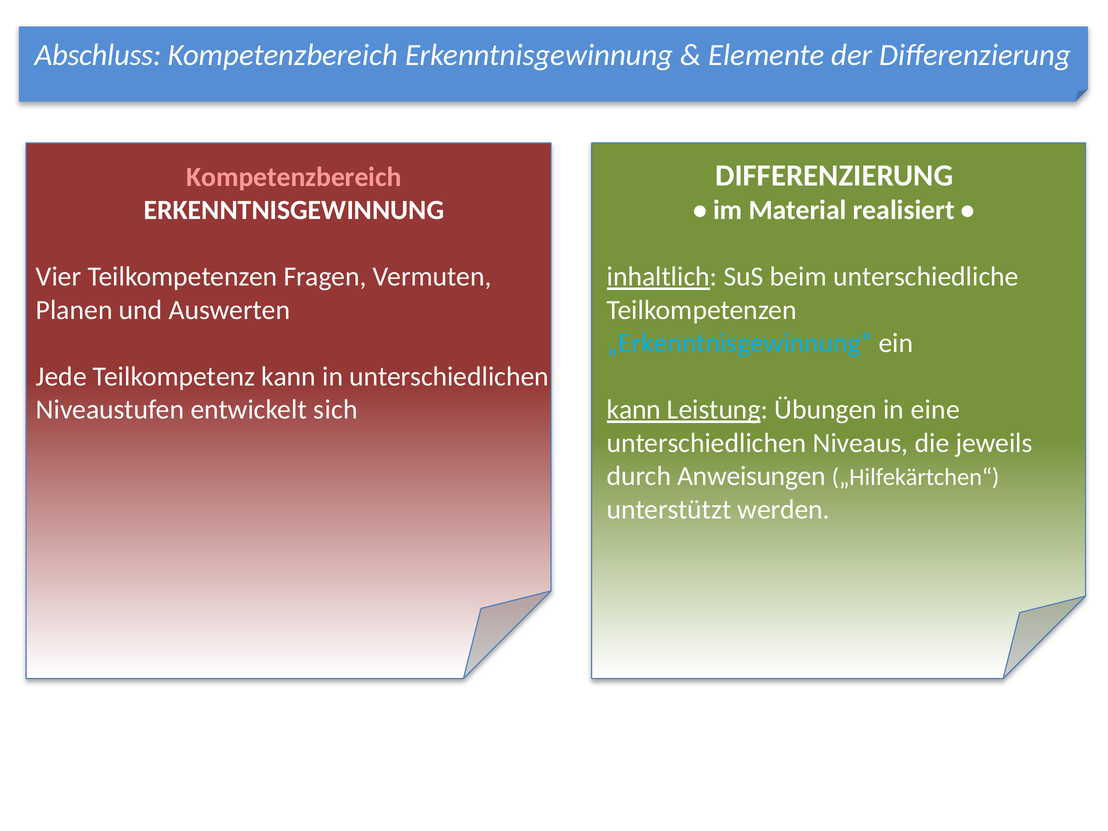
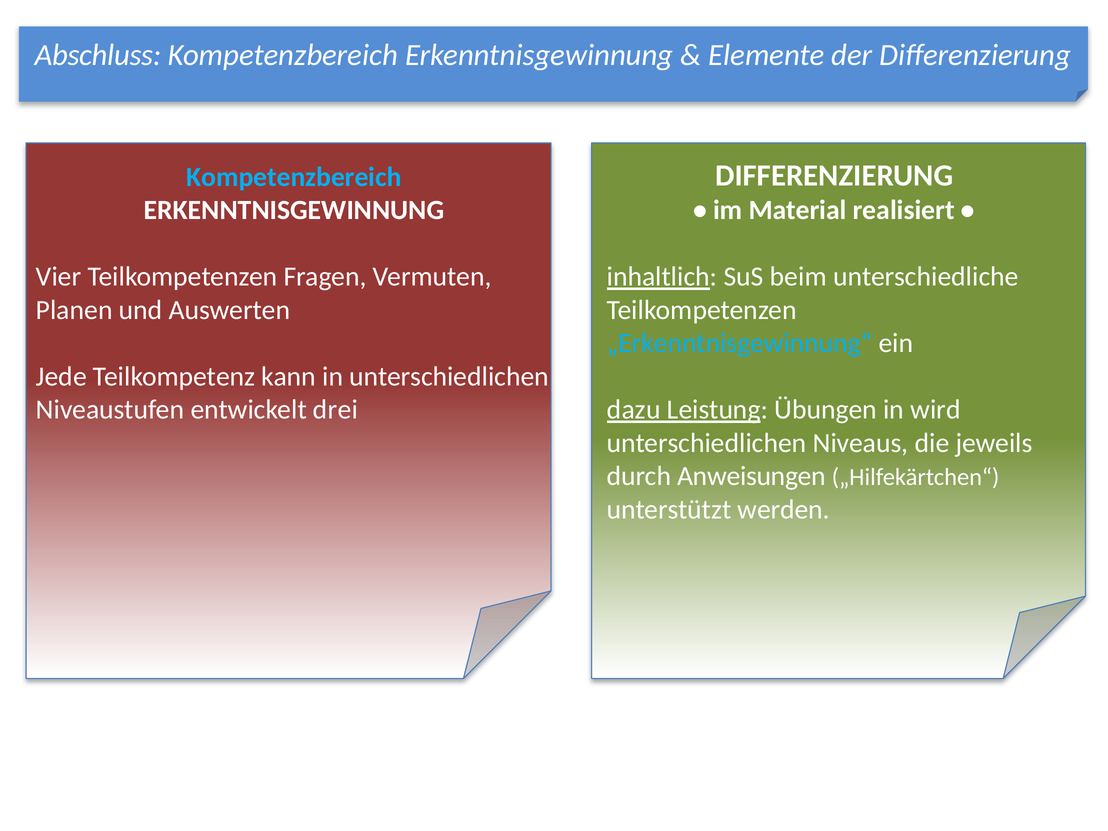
Kompetenzbereich at (294, 177) colour: pink -> light blue
sich: sich -> drei
kann at (634, 410): kann -> dazu
eine: eine -> wird
